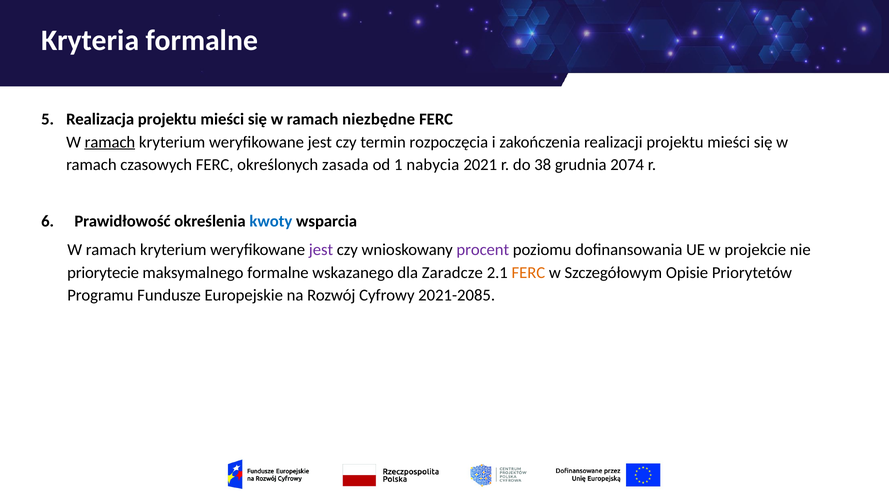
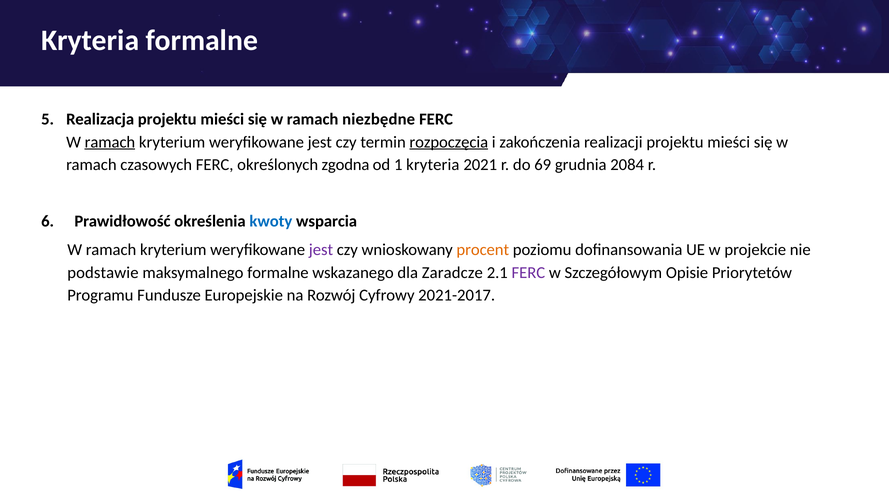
rozpoczęcia underline: none -> present
zasada: zasada -> zgodna
1 nabycia: nabycia -> kryteria
38: 38 -> 69
2074: 2074 -> 2084
procent colour: purple -> orange
priorytecie: priorytecie -> podstawie
FERC at (528, 273) colour: orange -> purple
2021-2085: 2021-2085 -> 2021-2017
